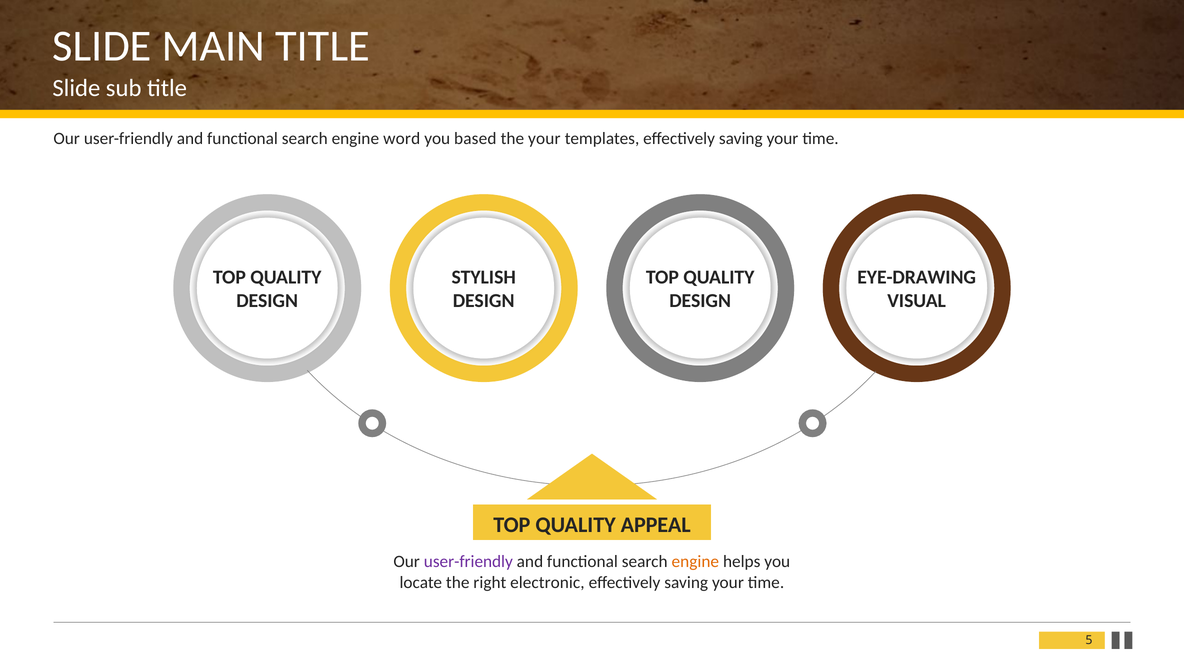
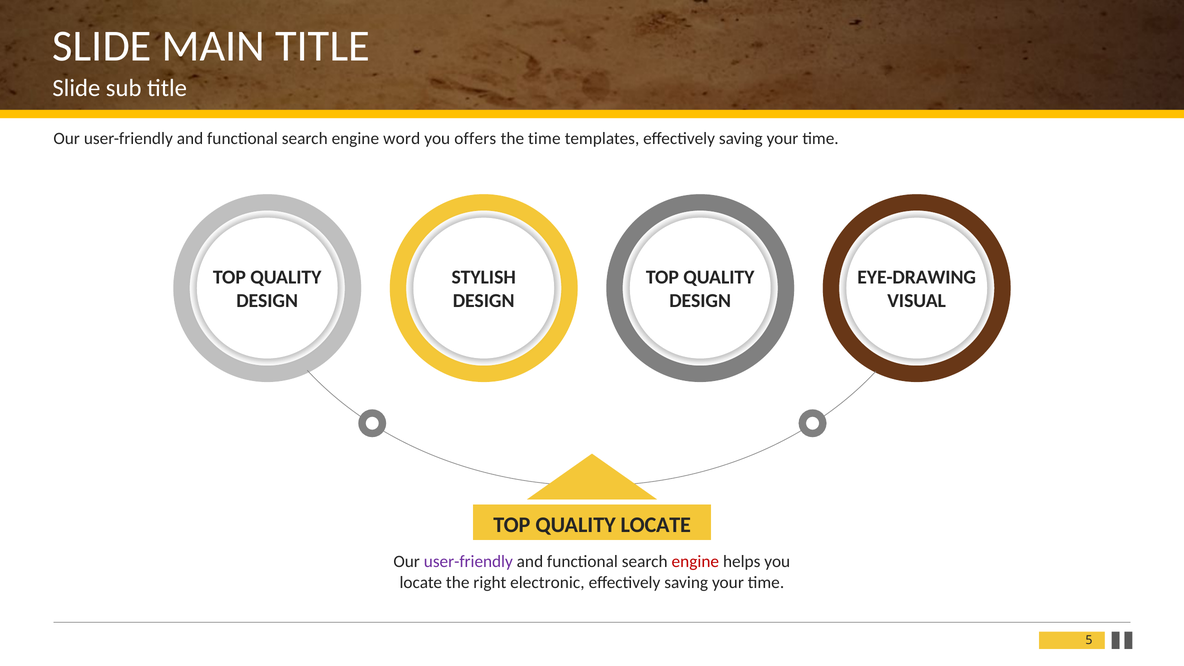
based: based -> offers
the your: your -> time
QUALITY APPEAL: APPEAL -> LOCATE
engine at (695, 562) colour: orange -> red
